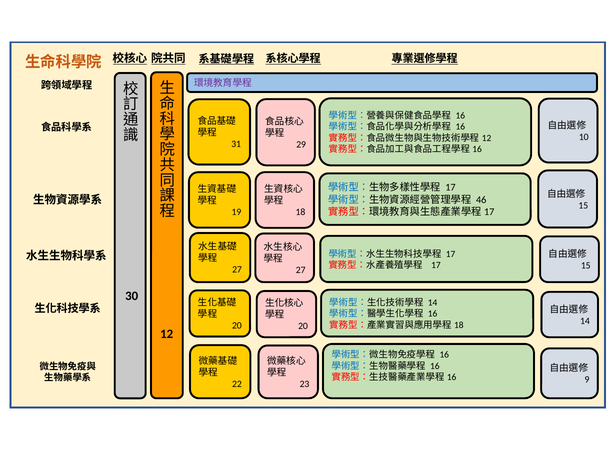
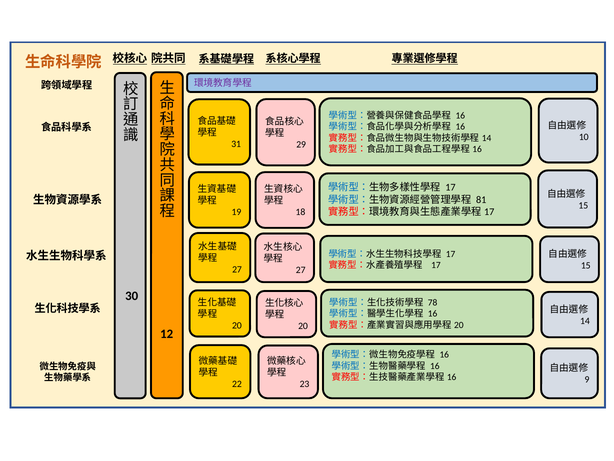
12 at (487, 138): 12 -> 14
46: 46 -> 81
14 at (433, 302): 14 -> 78
18 at (459, 325): 18 -> 20
